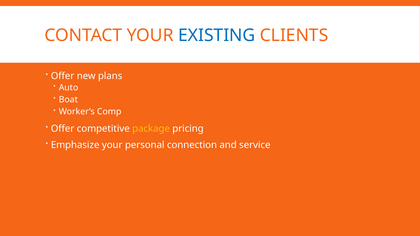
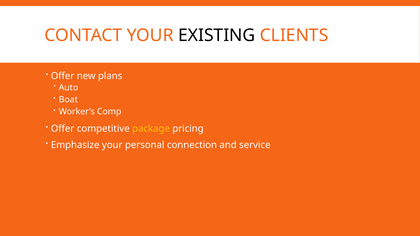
EXISTING colour: blue -> black
